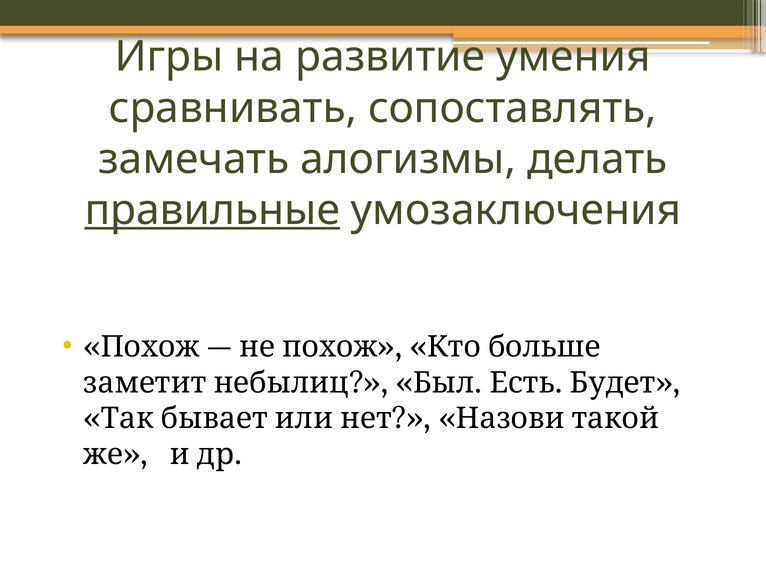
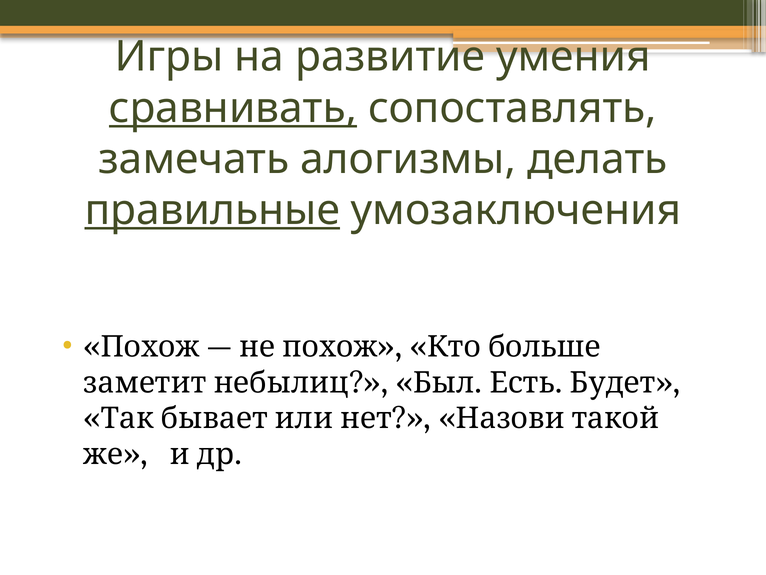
сравнивать underline: none -> present
